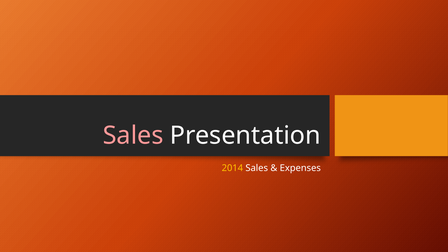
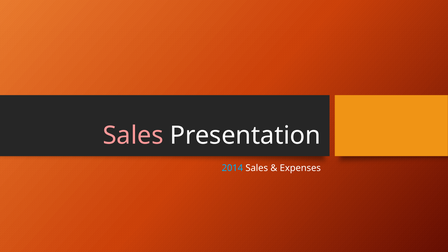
2014 colour: yellow -> light blue
